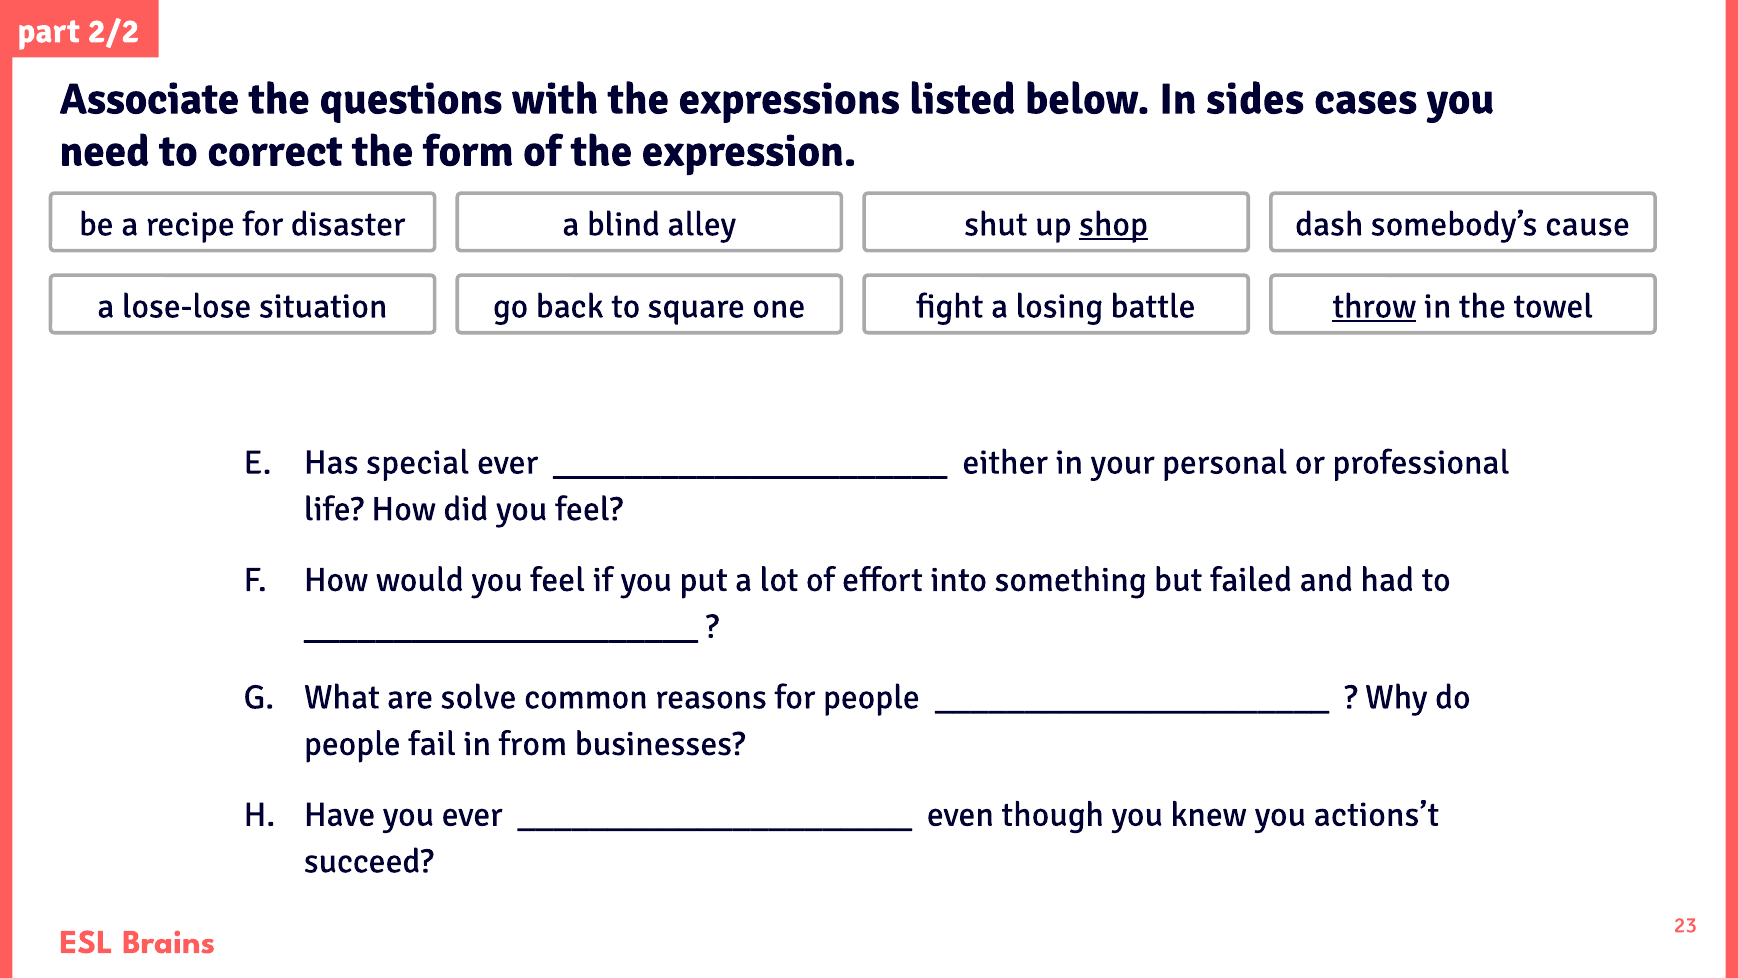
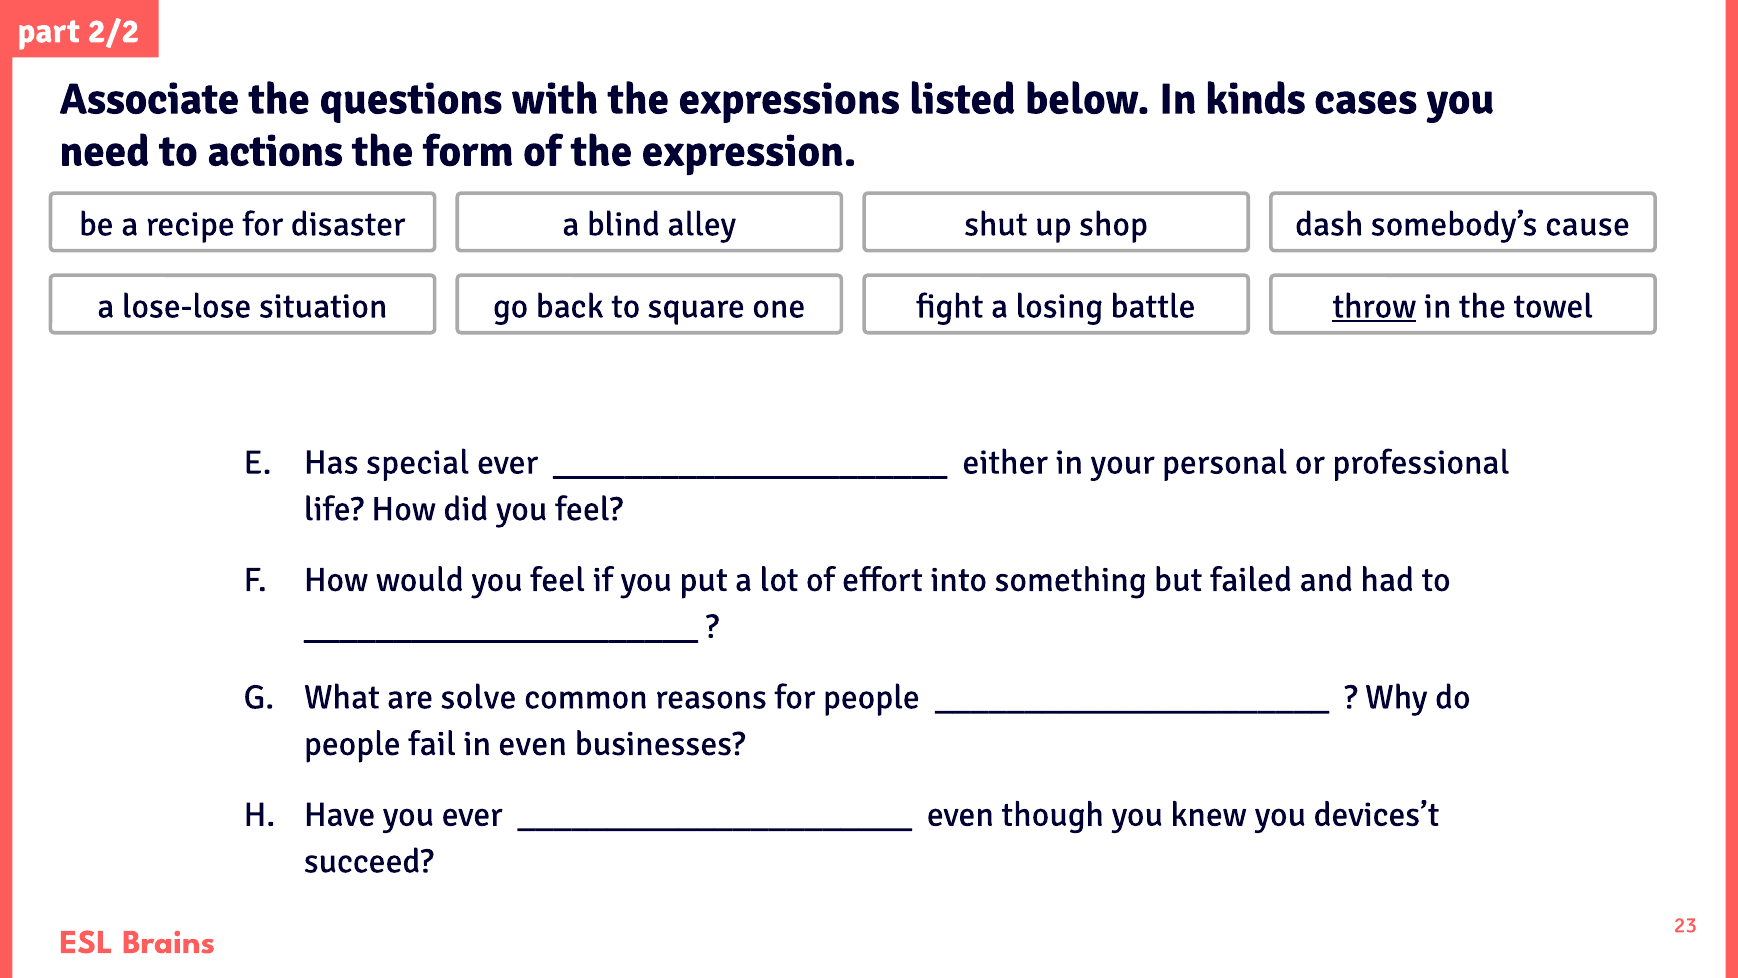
sides: sides -> kinds
correct: correct -> actions
shop underline: present -> none
in from: from -> even
actions’t: actions’t -> devices’t
